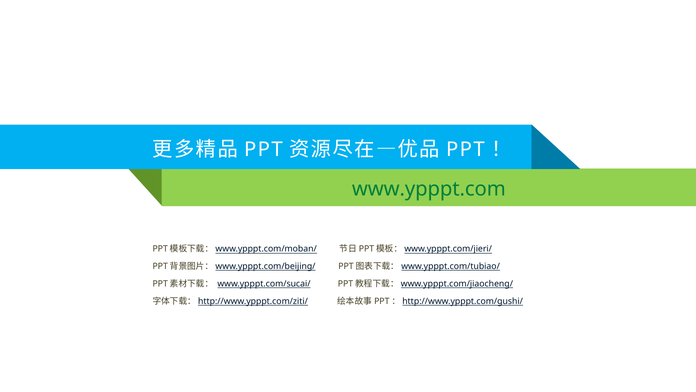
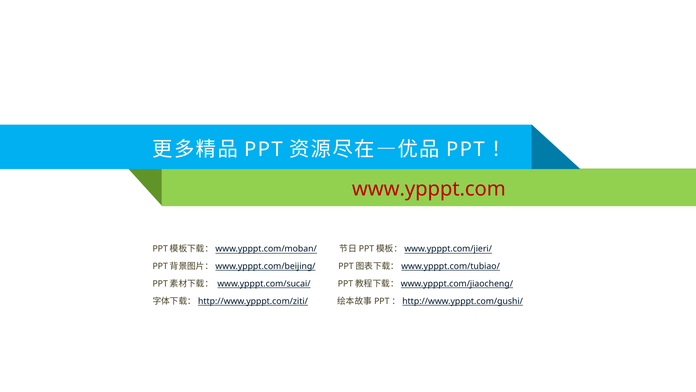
www.ypppt.com colour: green -> red
